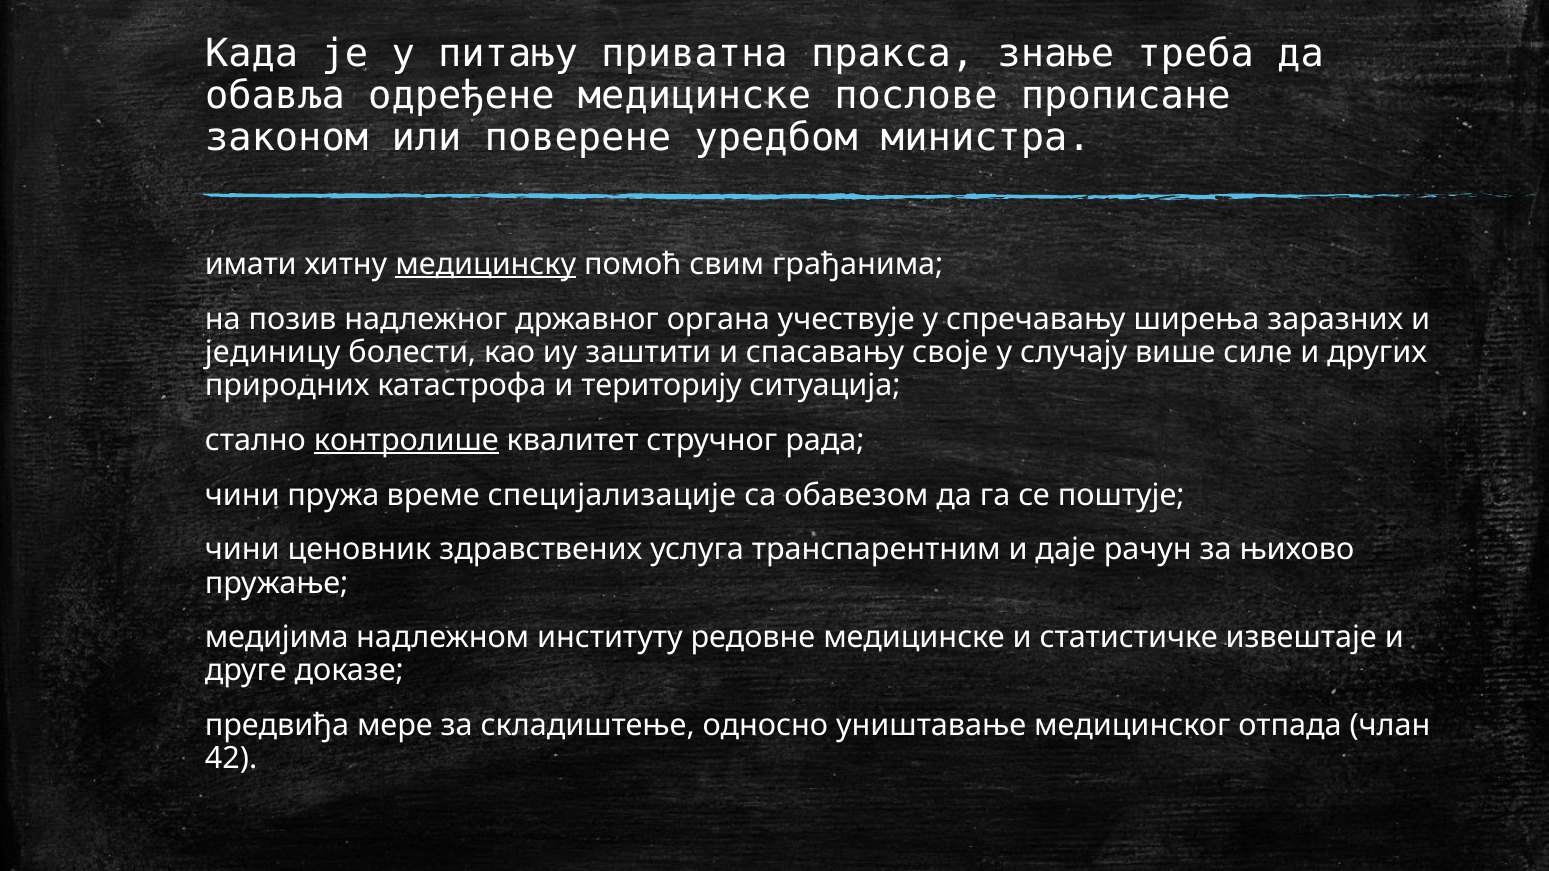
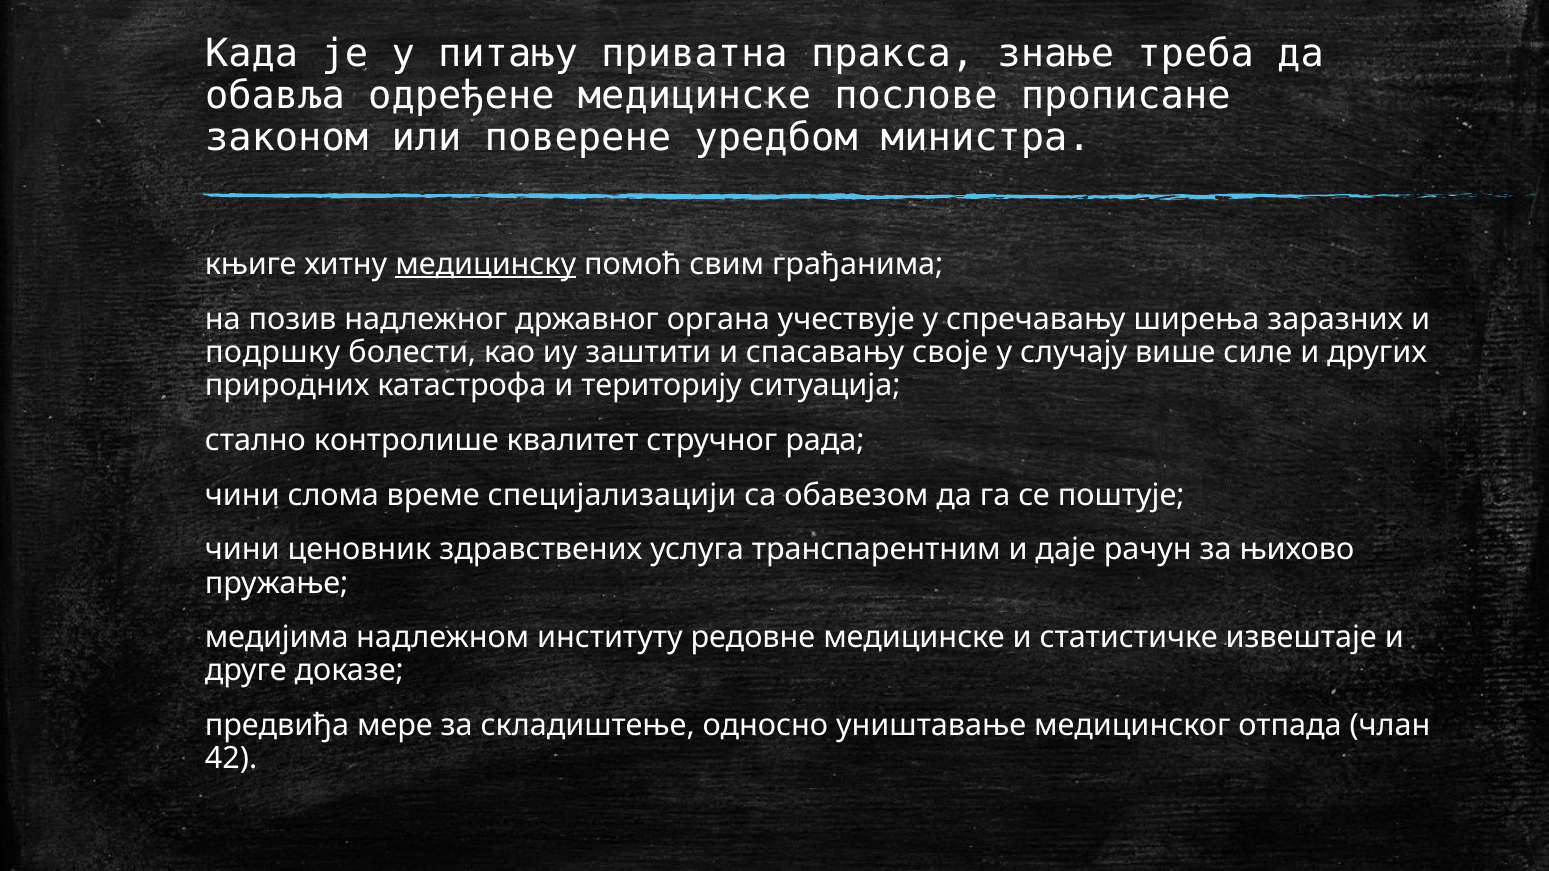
имати: имати -> књиге
јединицу: јединицу -> подршку
контролише underline: present -> none
пружа: пружа -> слома
специјализације: специјализације -> специјализацији
